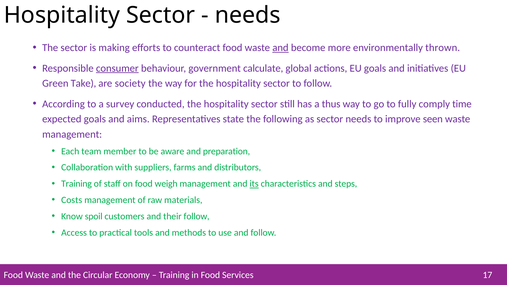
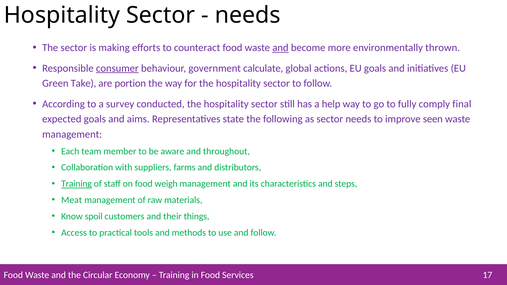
society: society -> portion
thus: thus -> help
time: time -> final
preparation: preparation -> throughout
Training at (77, 184) underline: none -> present
its underline: present -> none
Costs: Costs -> Meat
their follow: follow -> things
